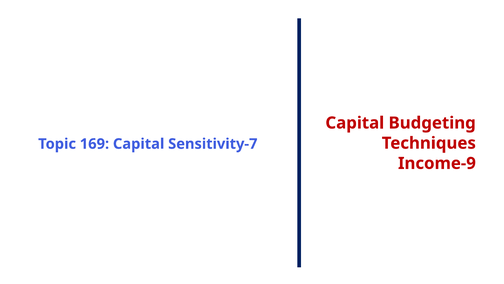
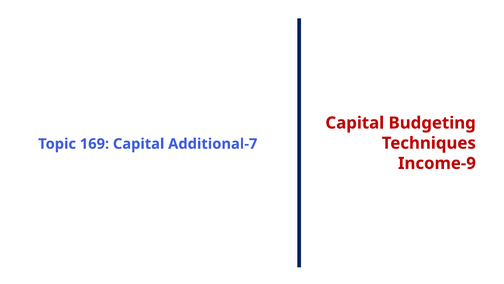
Sensitivity-7: Sensitivity-7 -> Additional-7
